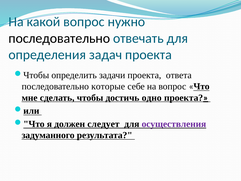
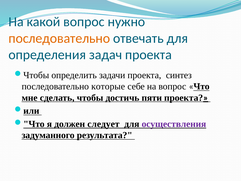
последовательно at (59, 38) colour: black -> orange
ответа: ответа -> синтез
одно: одно -> пяти
